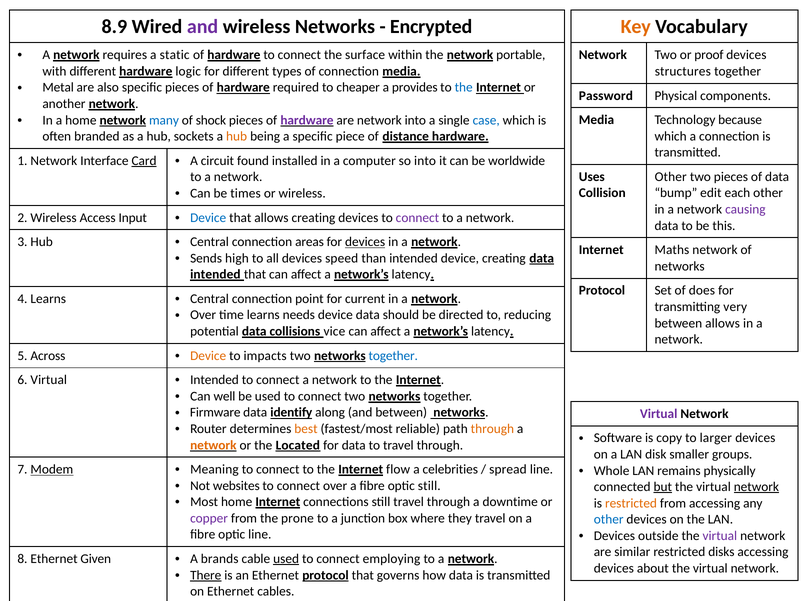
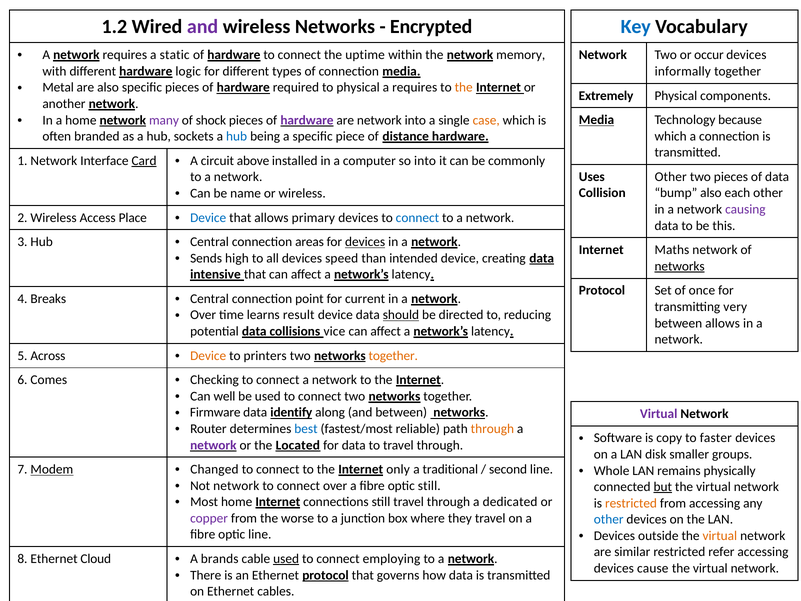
8.9: 8.9 -> 1.2
Key colour: orange -> blue
surface: surface -> uptime
portable: portable -> memory
proof: proof -> occur
structures: structures -> informally
to cheaper: cheaper -> physical
a provides: provides -> requires
the at (464, 88) colour: blue -> orange
Password: Password -> Extremely
many colour: blue -> purple
case colour: blue -> orange
Media at (596, 120) underline: none -> present
hub at (237, 136) colour: orange -> blue
found: found -> above
worldwide: worldwide -> commonly
times: times -> name
bump edit: edit -> also
Input: Input -> Place
allows creating: creating -> primary
connect at (417, 218) colour: purple -> blue
networks at (680, 266) underline: none -> present
intended at (215, 274): intended -> intensive
does: does -> once
4 Learns: Learns -> Breaks
needs: needs -> result
should underline: none -> present
impacts: impacts -> printers
together at (393, 356) colour: blue -> orange
6 Virtual: Virtual -> Comes
Intended at (215, 380): Intended -> Checking
best colour: orange -> blue
larger: larger -> faster
network at (213, 445) colour: orange -> purple
Meaning: Meaning -> Changed
flow: flow -> only
celebrities: celebrities -> traditional
spread: spread -> second
Not websites: websites -> network
network at (756, 487) underline: present -> none
downtime: downtime -> dedicated
prone: prone -> worse
virtual at (720, 536) colour: purple -> orange
disks: disks -> refer
Given: Given -> Cloud
about: about -> cause
There underline: present -> none
